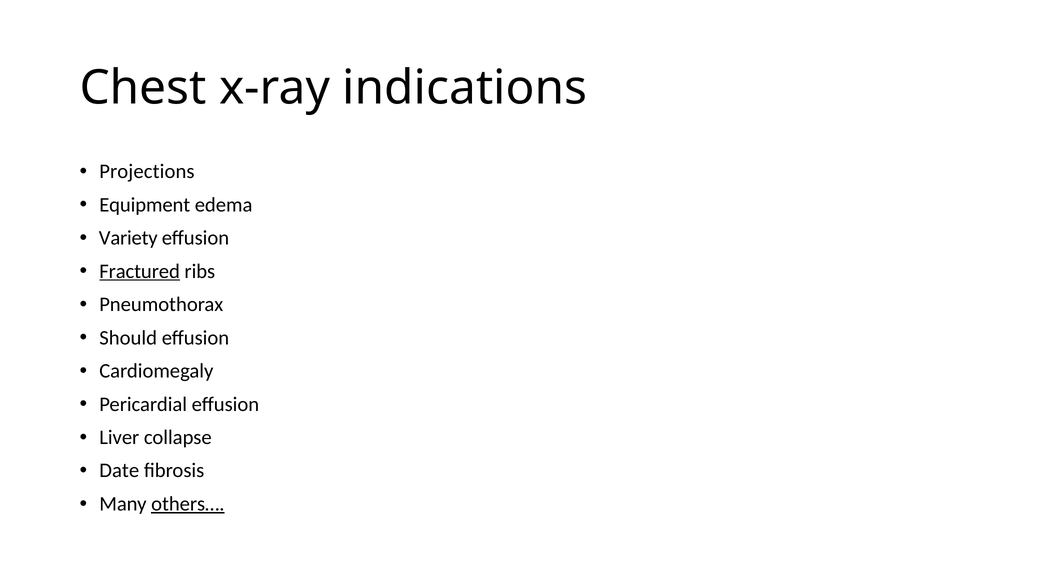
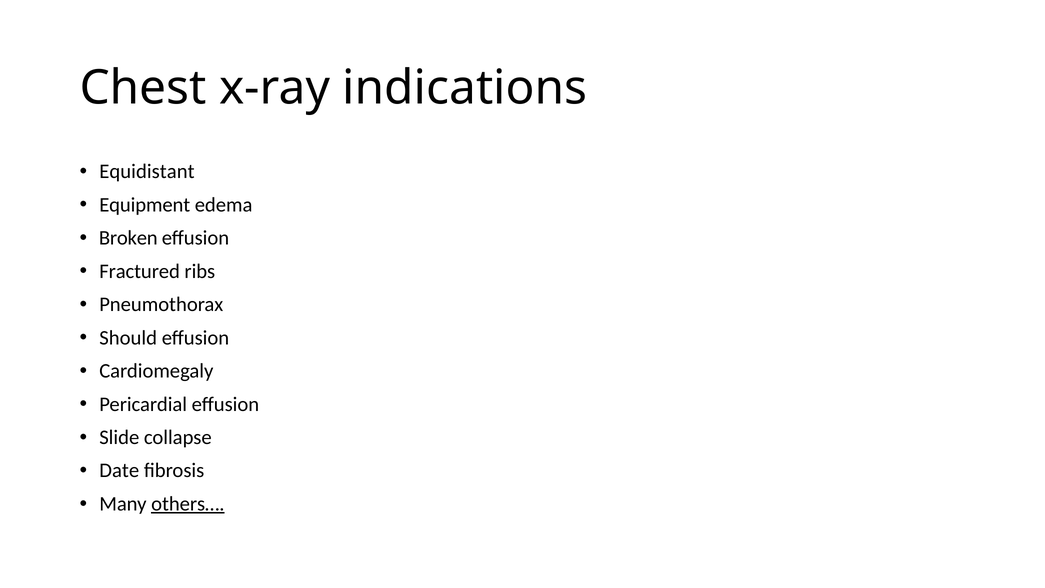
Projections: Projections -> Equidistant
Variety: Variety -> Broken
Fractured underline: present -> none
Liver: Liver -> Slide
